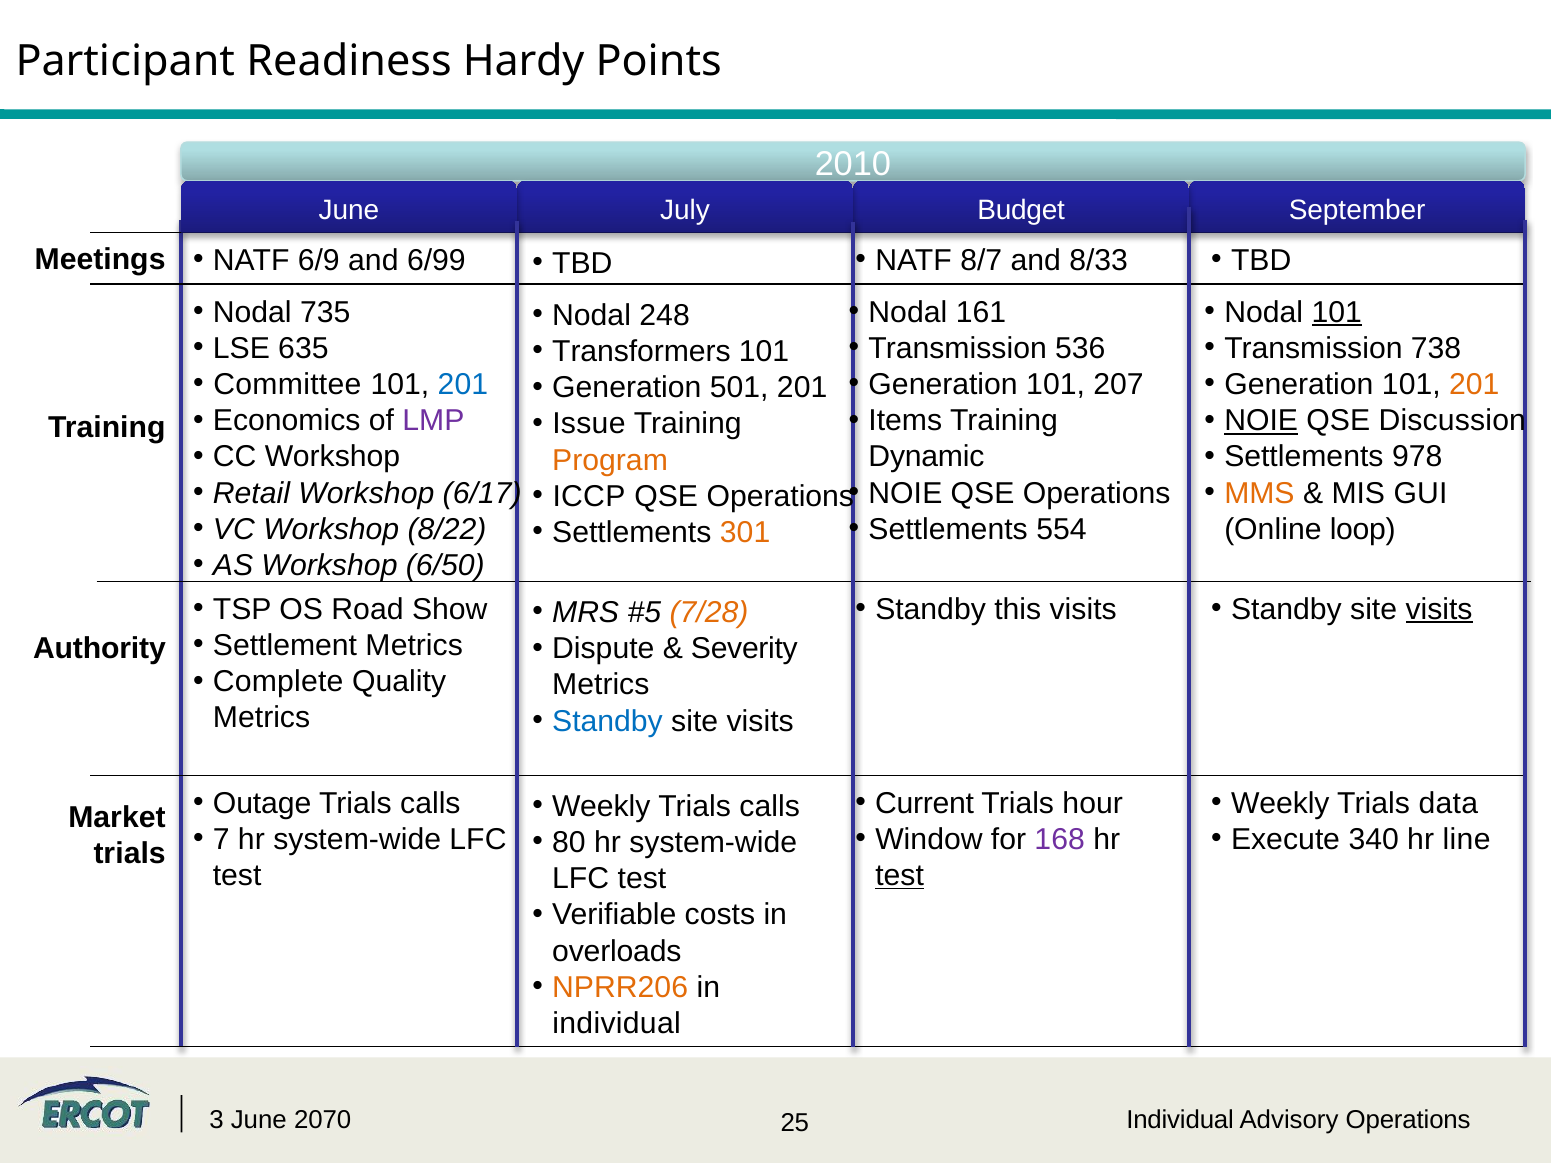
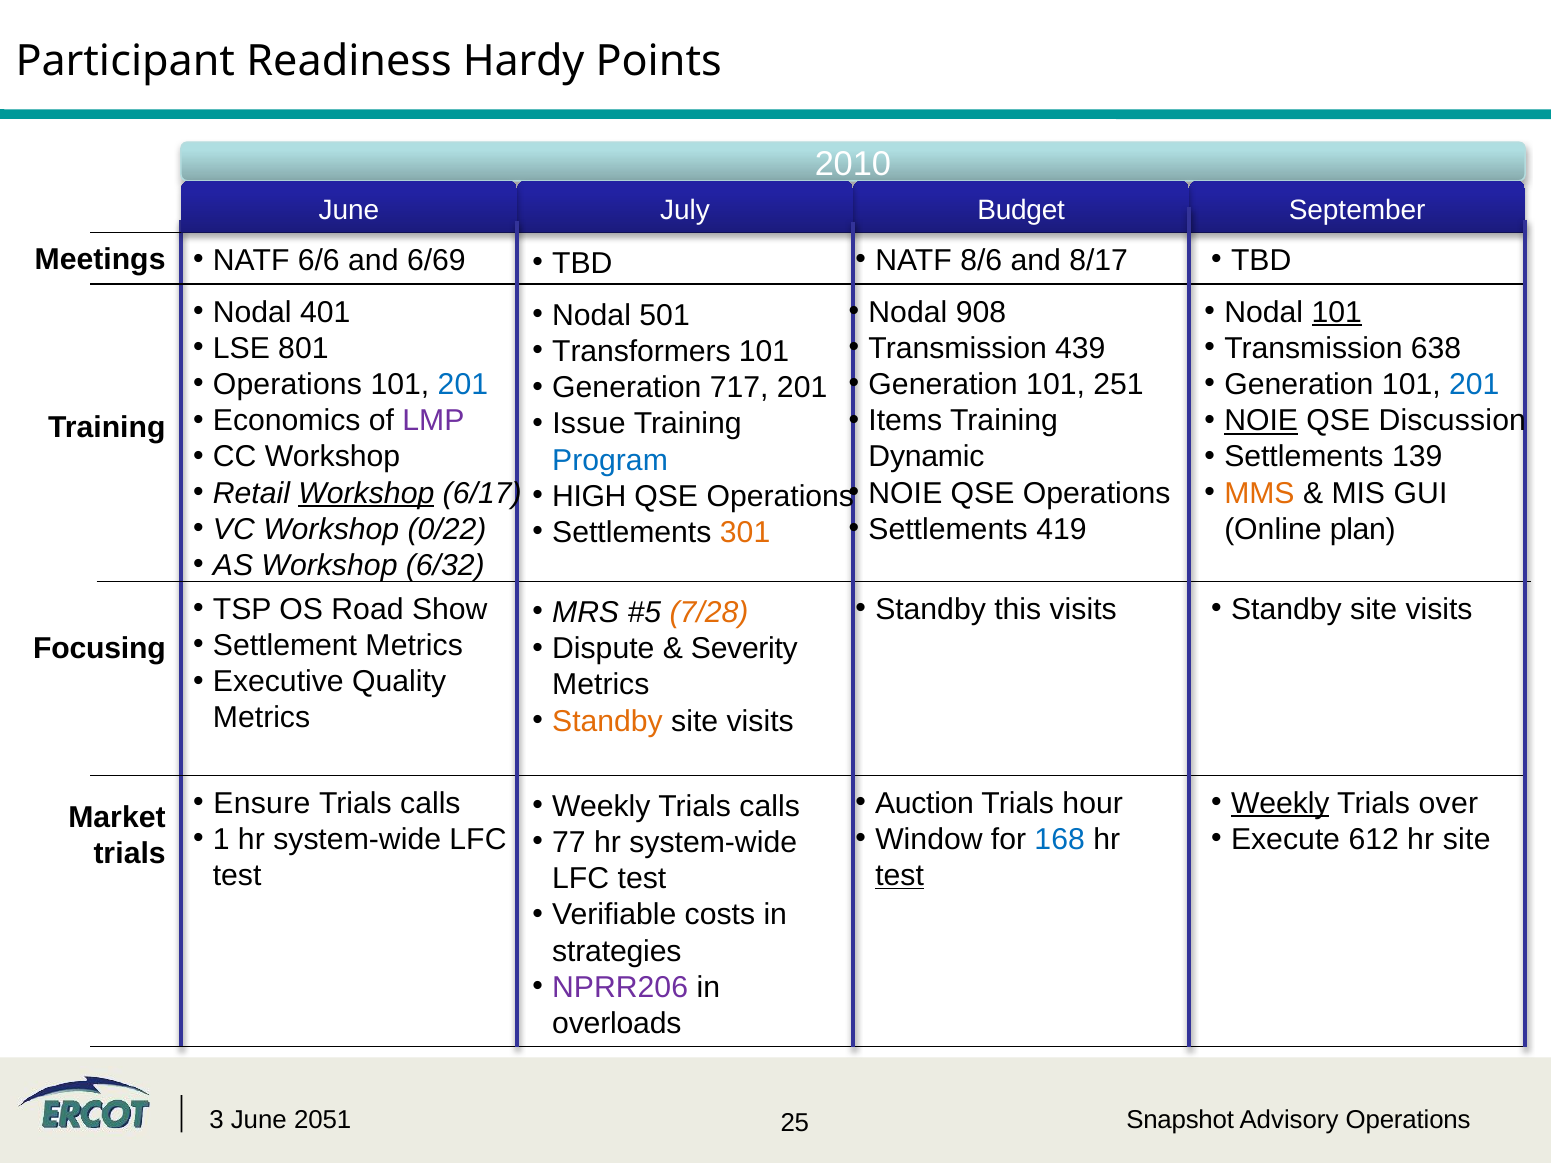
6/9: 6/9 -> 6/6
6/99: 6/99 -> 6/69
8/7: 8/7 -> 8/6
8/33: 8/33 -> 8/17
735: 735 -> 401
161: 161 -> 908
248: 248 -> 501
635: 635 -> 801
536: 536 -> 439
738: 738 -> 638
Committee at (287, 385): Committee -> Operations
207: 207 -> 251
201 at (1474, 385) colour: orange -> blue
501: 501 -> 717
978: 978 -> 139
Program colour: orange -> blue
Workshop at (366, 493) underline: none -> present
ICCP: ICCP -> HIGH
8/22: 8/22 -> 0/22
554: 554 -> 419
loop: loop -> plan
6/50: 6/50 -> 6/32
visits at (1439, 609) underline: present -> none
Authority: Authority -> Focusing
Complete: Complete -> Executive
Standby at (607, 721) colour: blue -> orange
Current: Current -> Auction
Outage: Outage -> Ensure
Weekly at (1280, 803) underline: none -> present
data: data -> over
168 colour: purple -> blue
7: 7 -> 1
340: 340 -> 612
hr line: line -> site
80: 80 -> 77
overloads: overloads -> strategies
NPRR206 colour: orange -> purple
individual at (617, 1024): individual -> overloads
2070: 2070 -> 2051
Individual at (1180, 1120): Individual -> Snapshot
